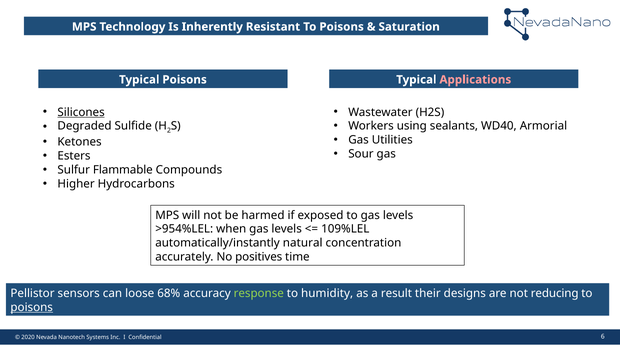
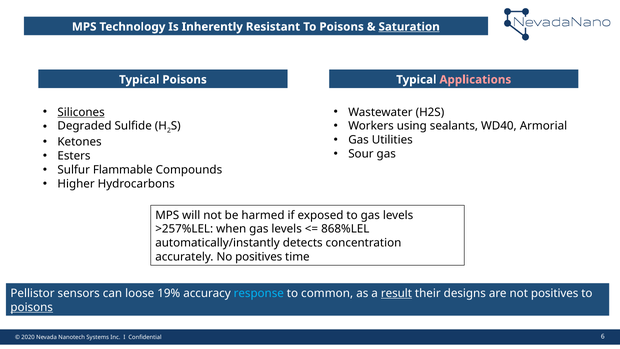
Saturation underline: none -> present
>954%LEL: >954%LEL -> >257%LEL
109%LEL: 109%LEL -> 868%LEL
natural: natural -> detects
68%: 68% -> 19%
response colour: light green -> light blue
humidity: humidity -> common
result underline: none -> present
not reducing: reducing -> positives
